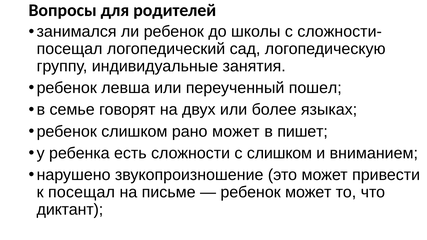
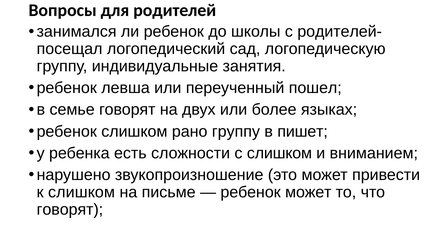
сложности-: сложности- -> родителей-
рано может: может -> группу
к посещал: посещал -> слишком
диктант at (70, 210): диктант -> говорят
